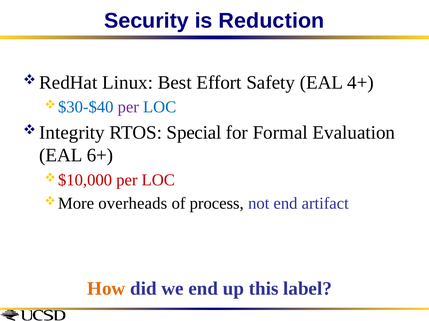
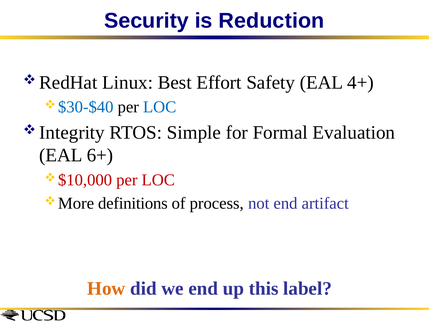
per at (128, 107) colour: purple -> black
Special: Special -> Simple
overheads: overheads -> definitions
